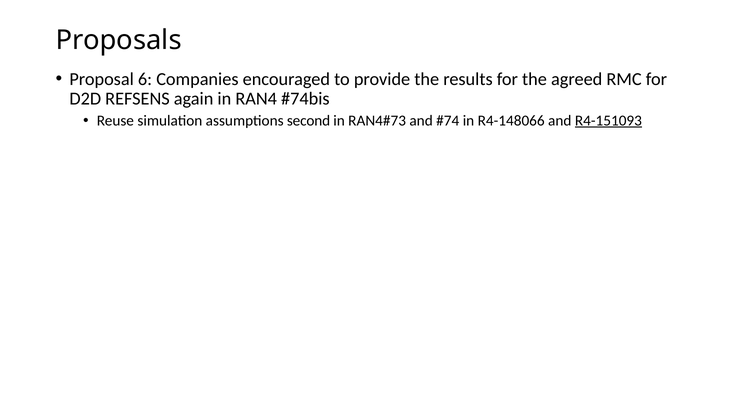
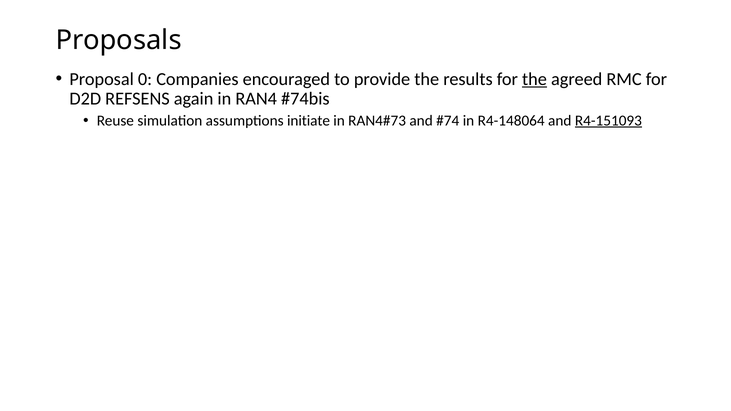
6: 6 -> 0
the at (534, 79) underline: none -> present
second: second -> initiate
R4-148066: R4-148066 -> R4-148064
